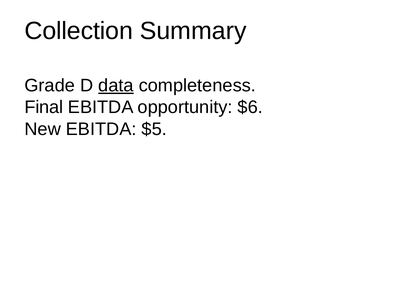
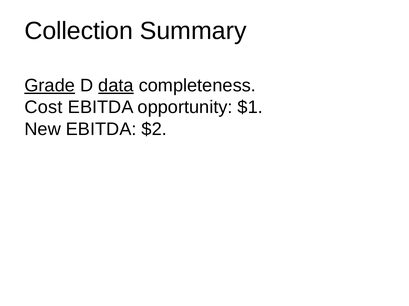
Grade underline: none -> present
Final: Final -> Cost
$6: $6 -> $1
$5: $5 -> $2
